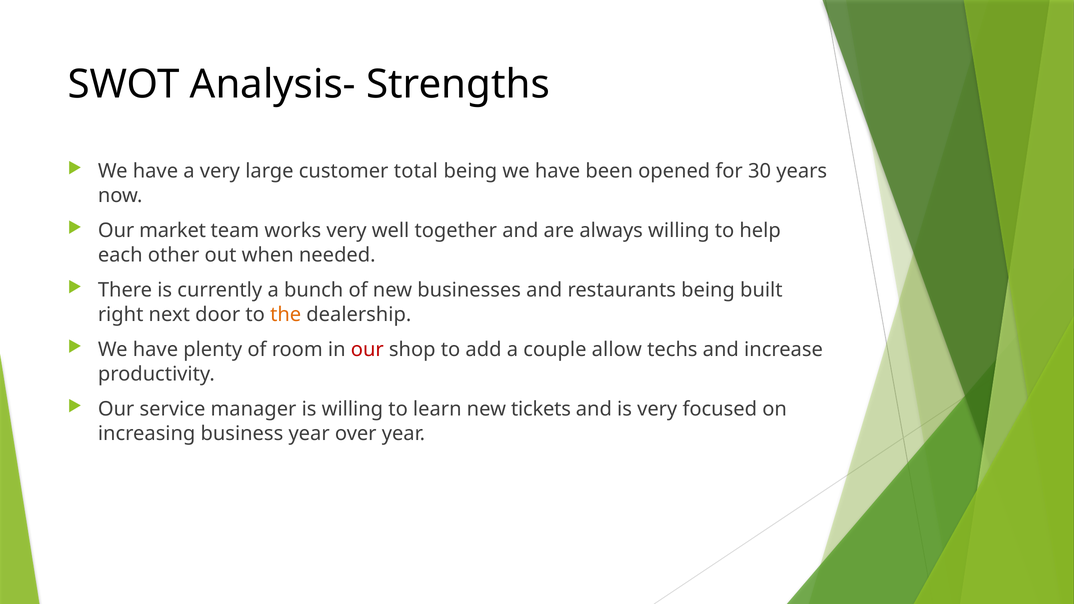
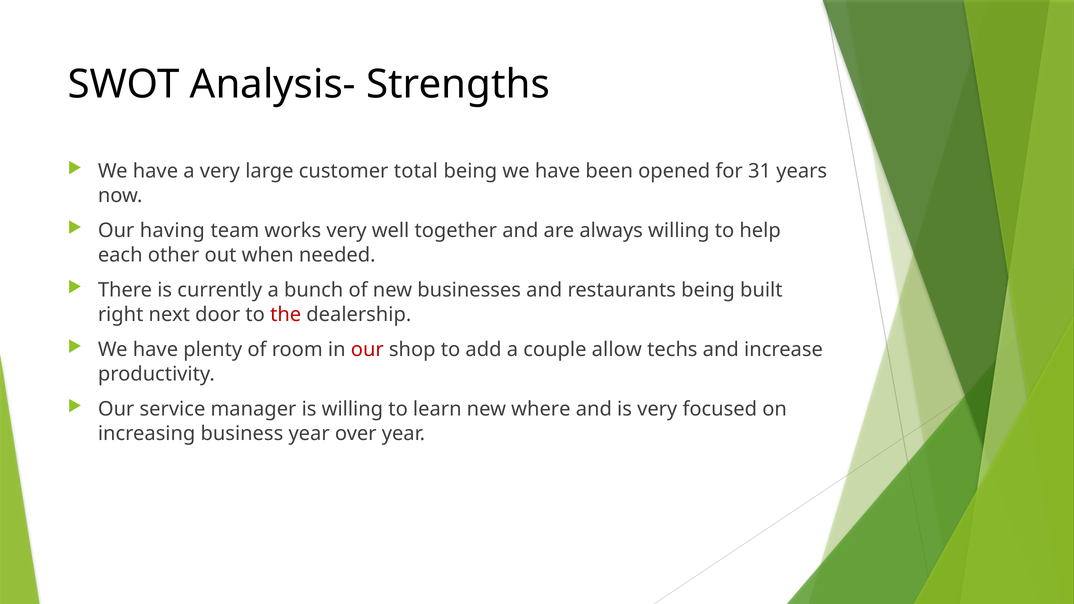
30: 30 -> 31
market: market -> having
the colour: orange -> red
tickets: tickets -> where
